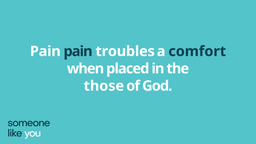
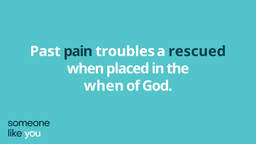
Pain at (45, 51): Pain -> Past
comfort: comfort -> rescued
those at (104, 86): those -> when
